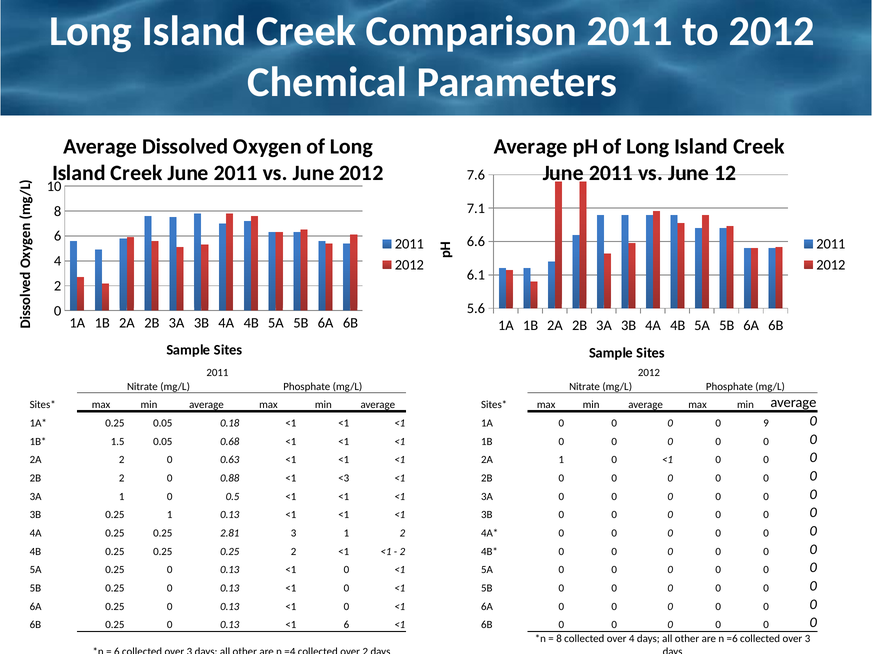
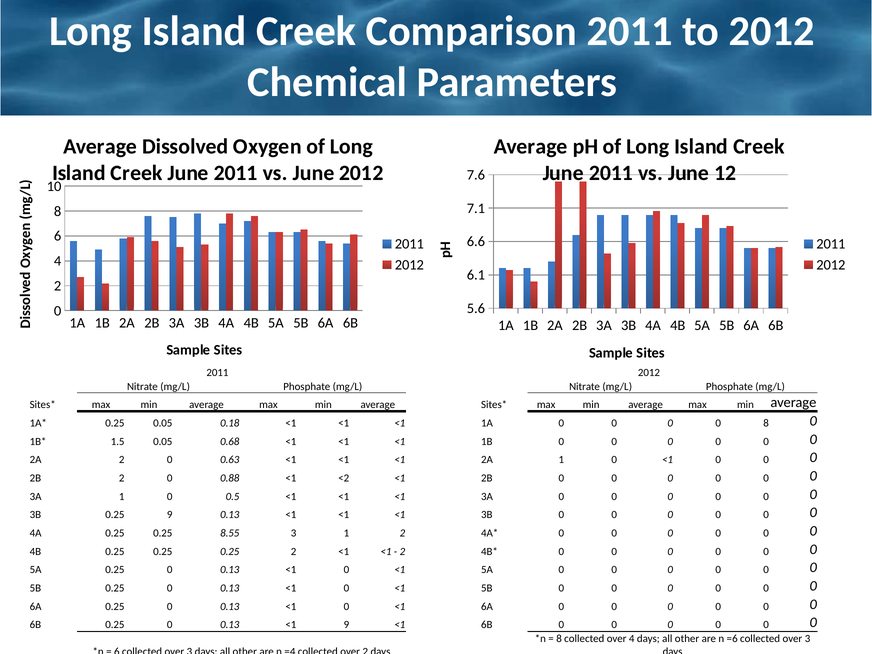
0 9: 9 -> 8
<3: <3 -> <2
0.25 1: 1 -> 9
2.81: 2.81 -> 8.55
<1 6: 6 -> 9
